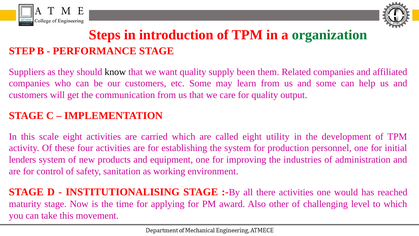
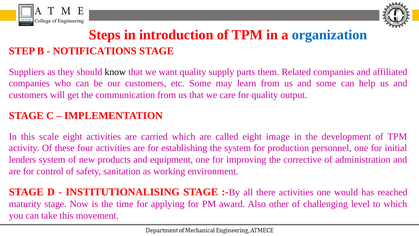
organization colour: green -> blue
PERFORMANCE: PERFORMANCE -> NOTIFICATIONS
been: been -> parts
utility: utility -> image
industries: industries -> corrective
